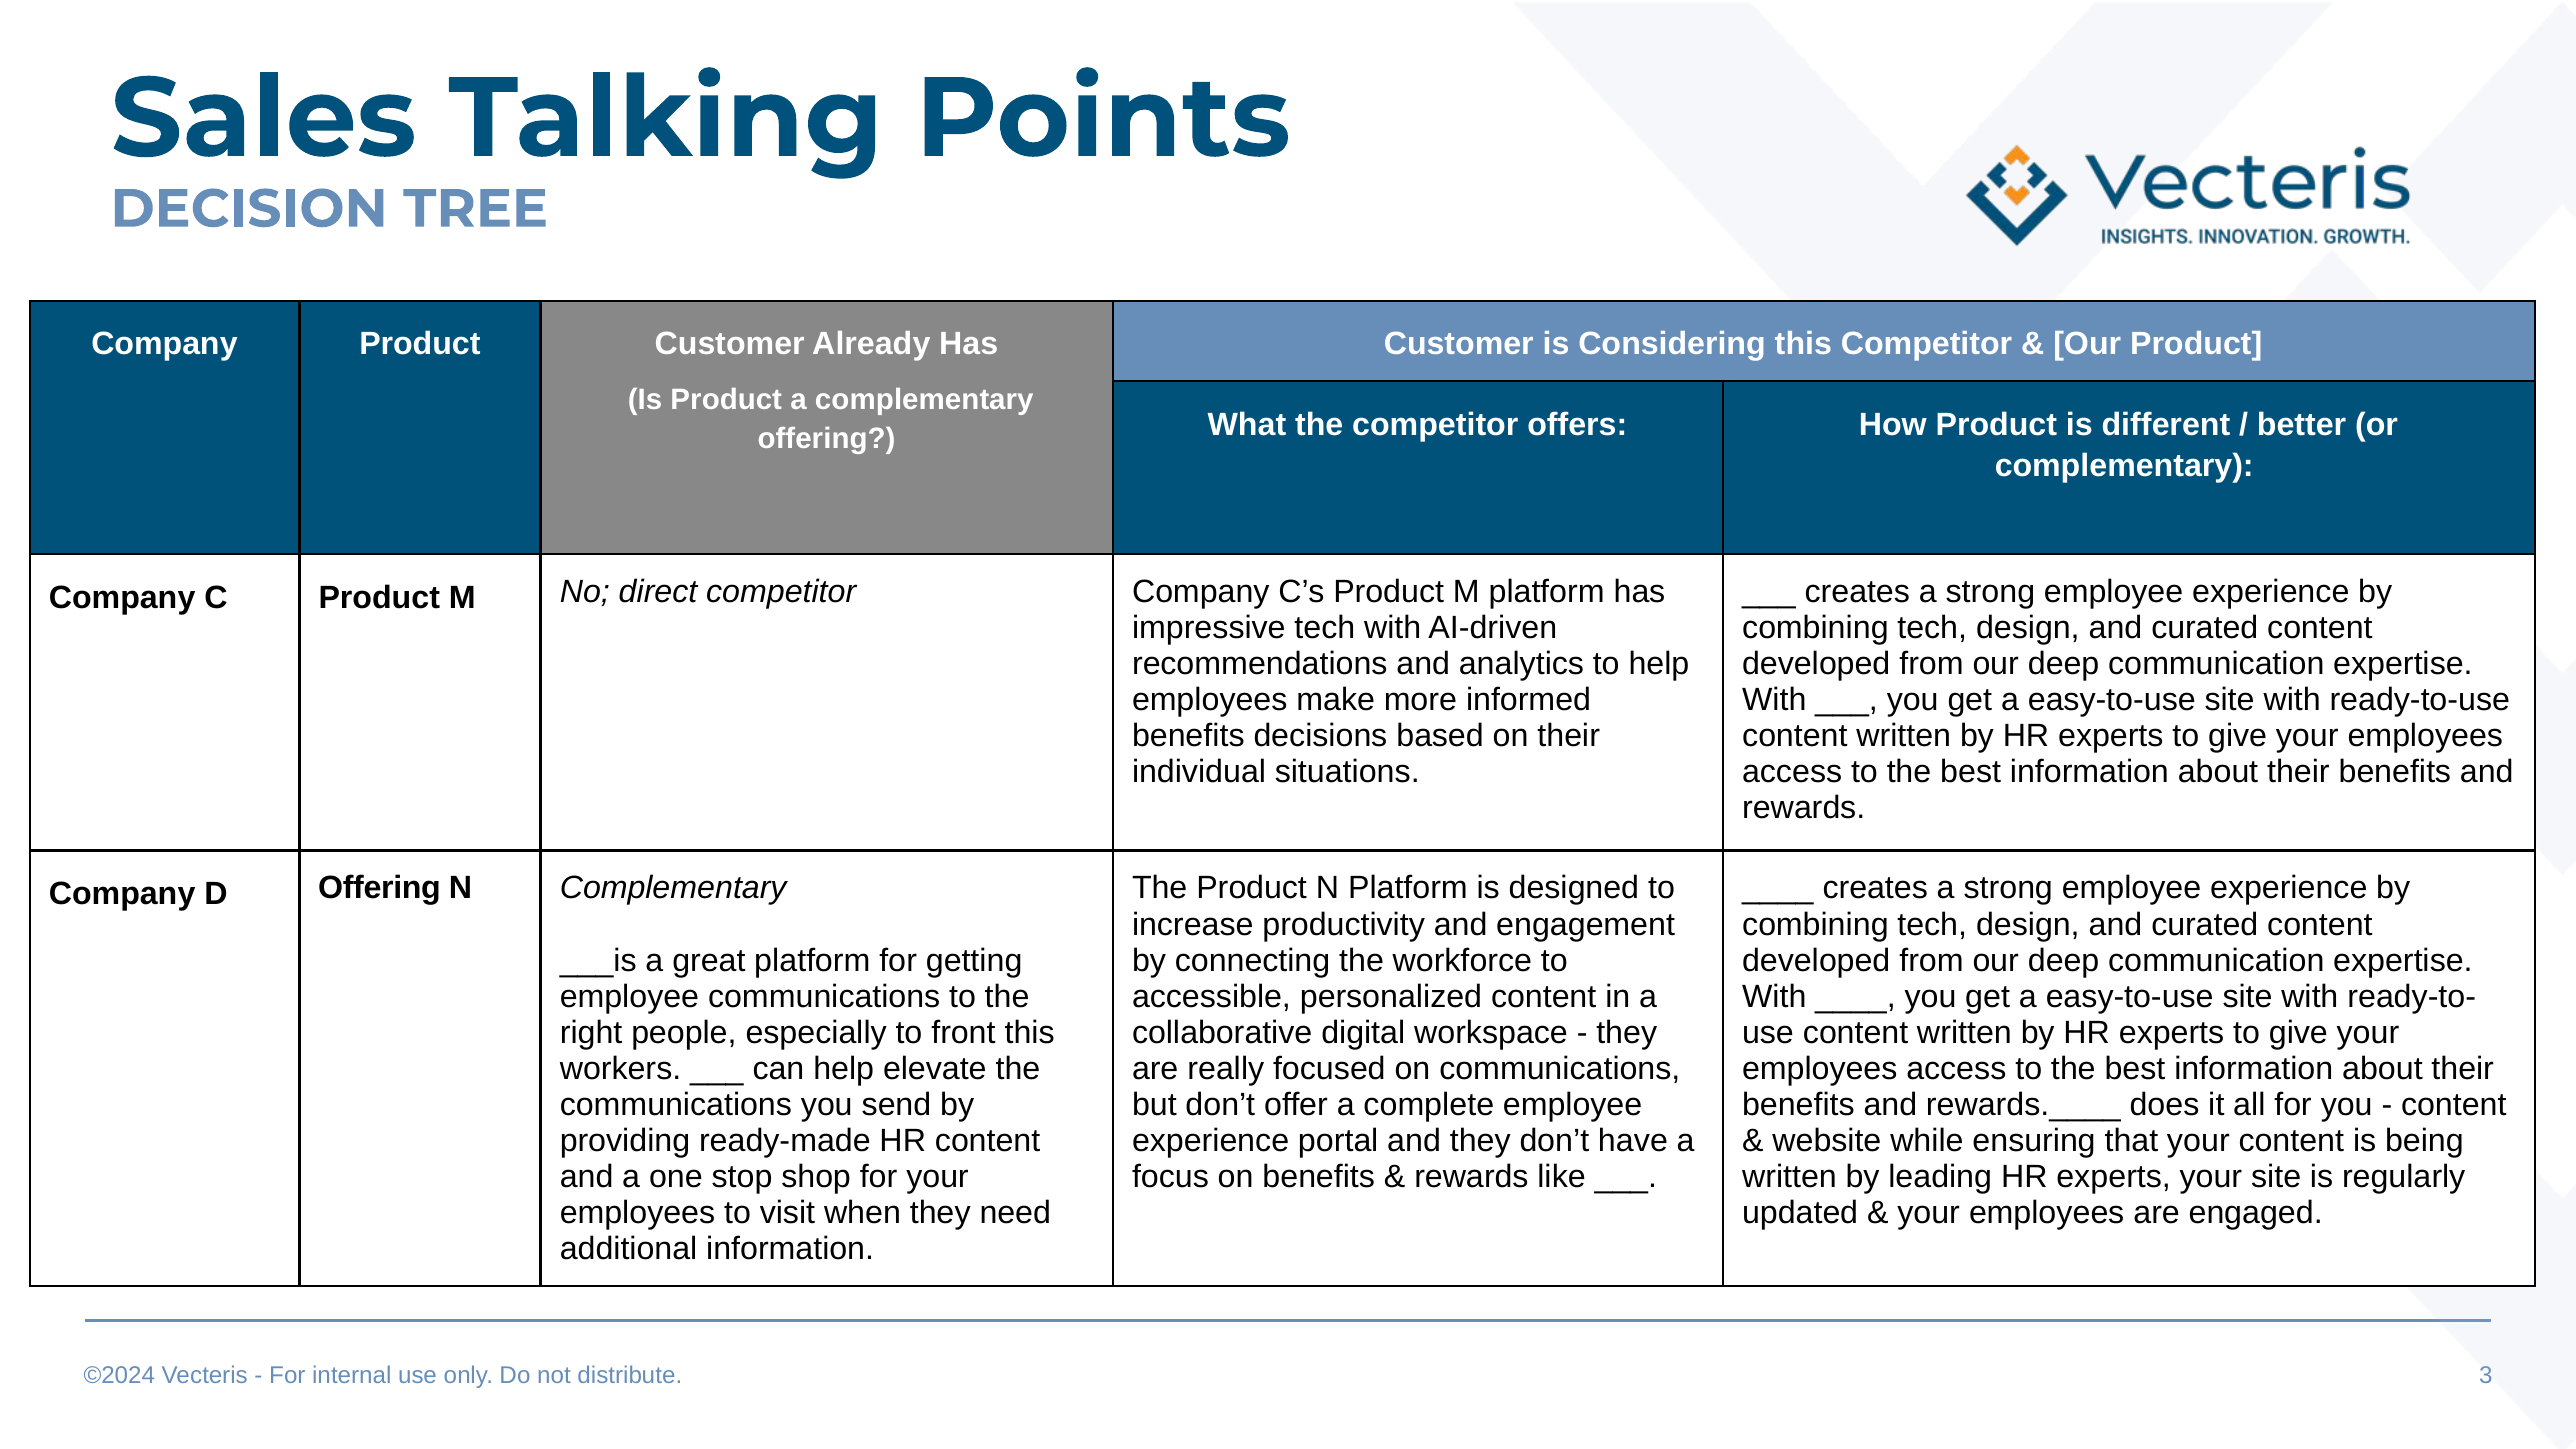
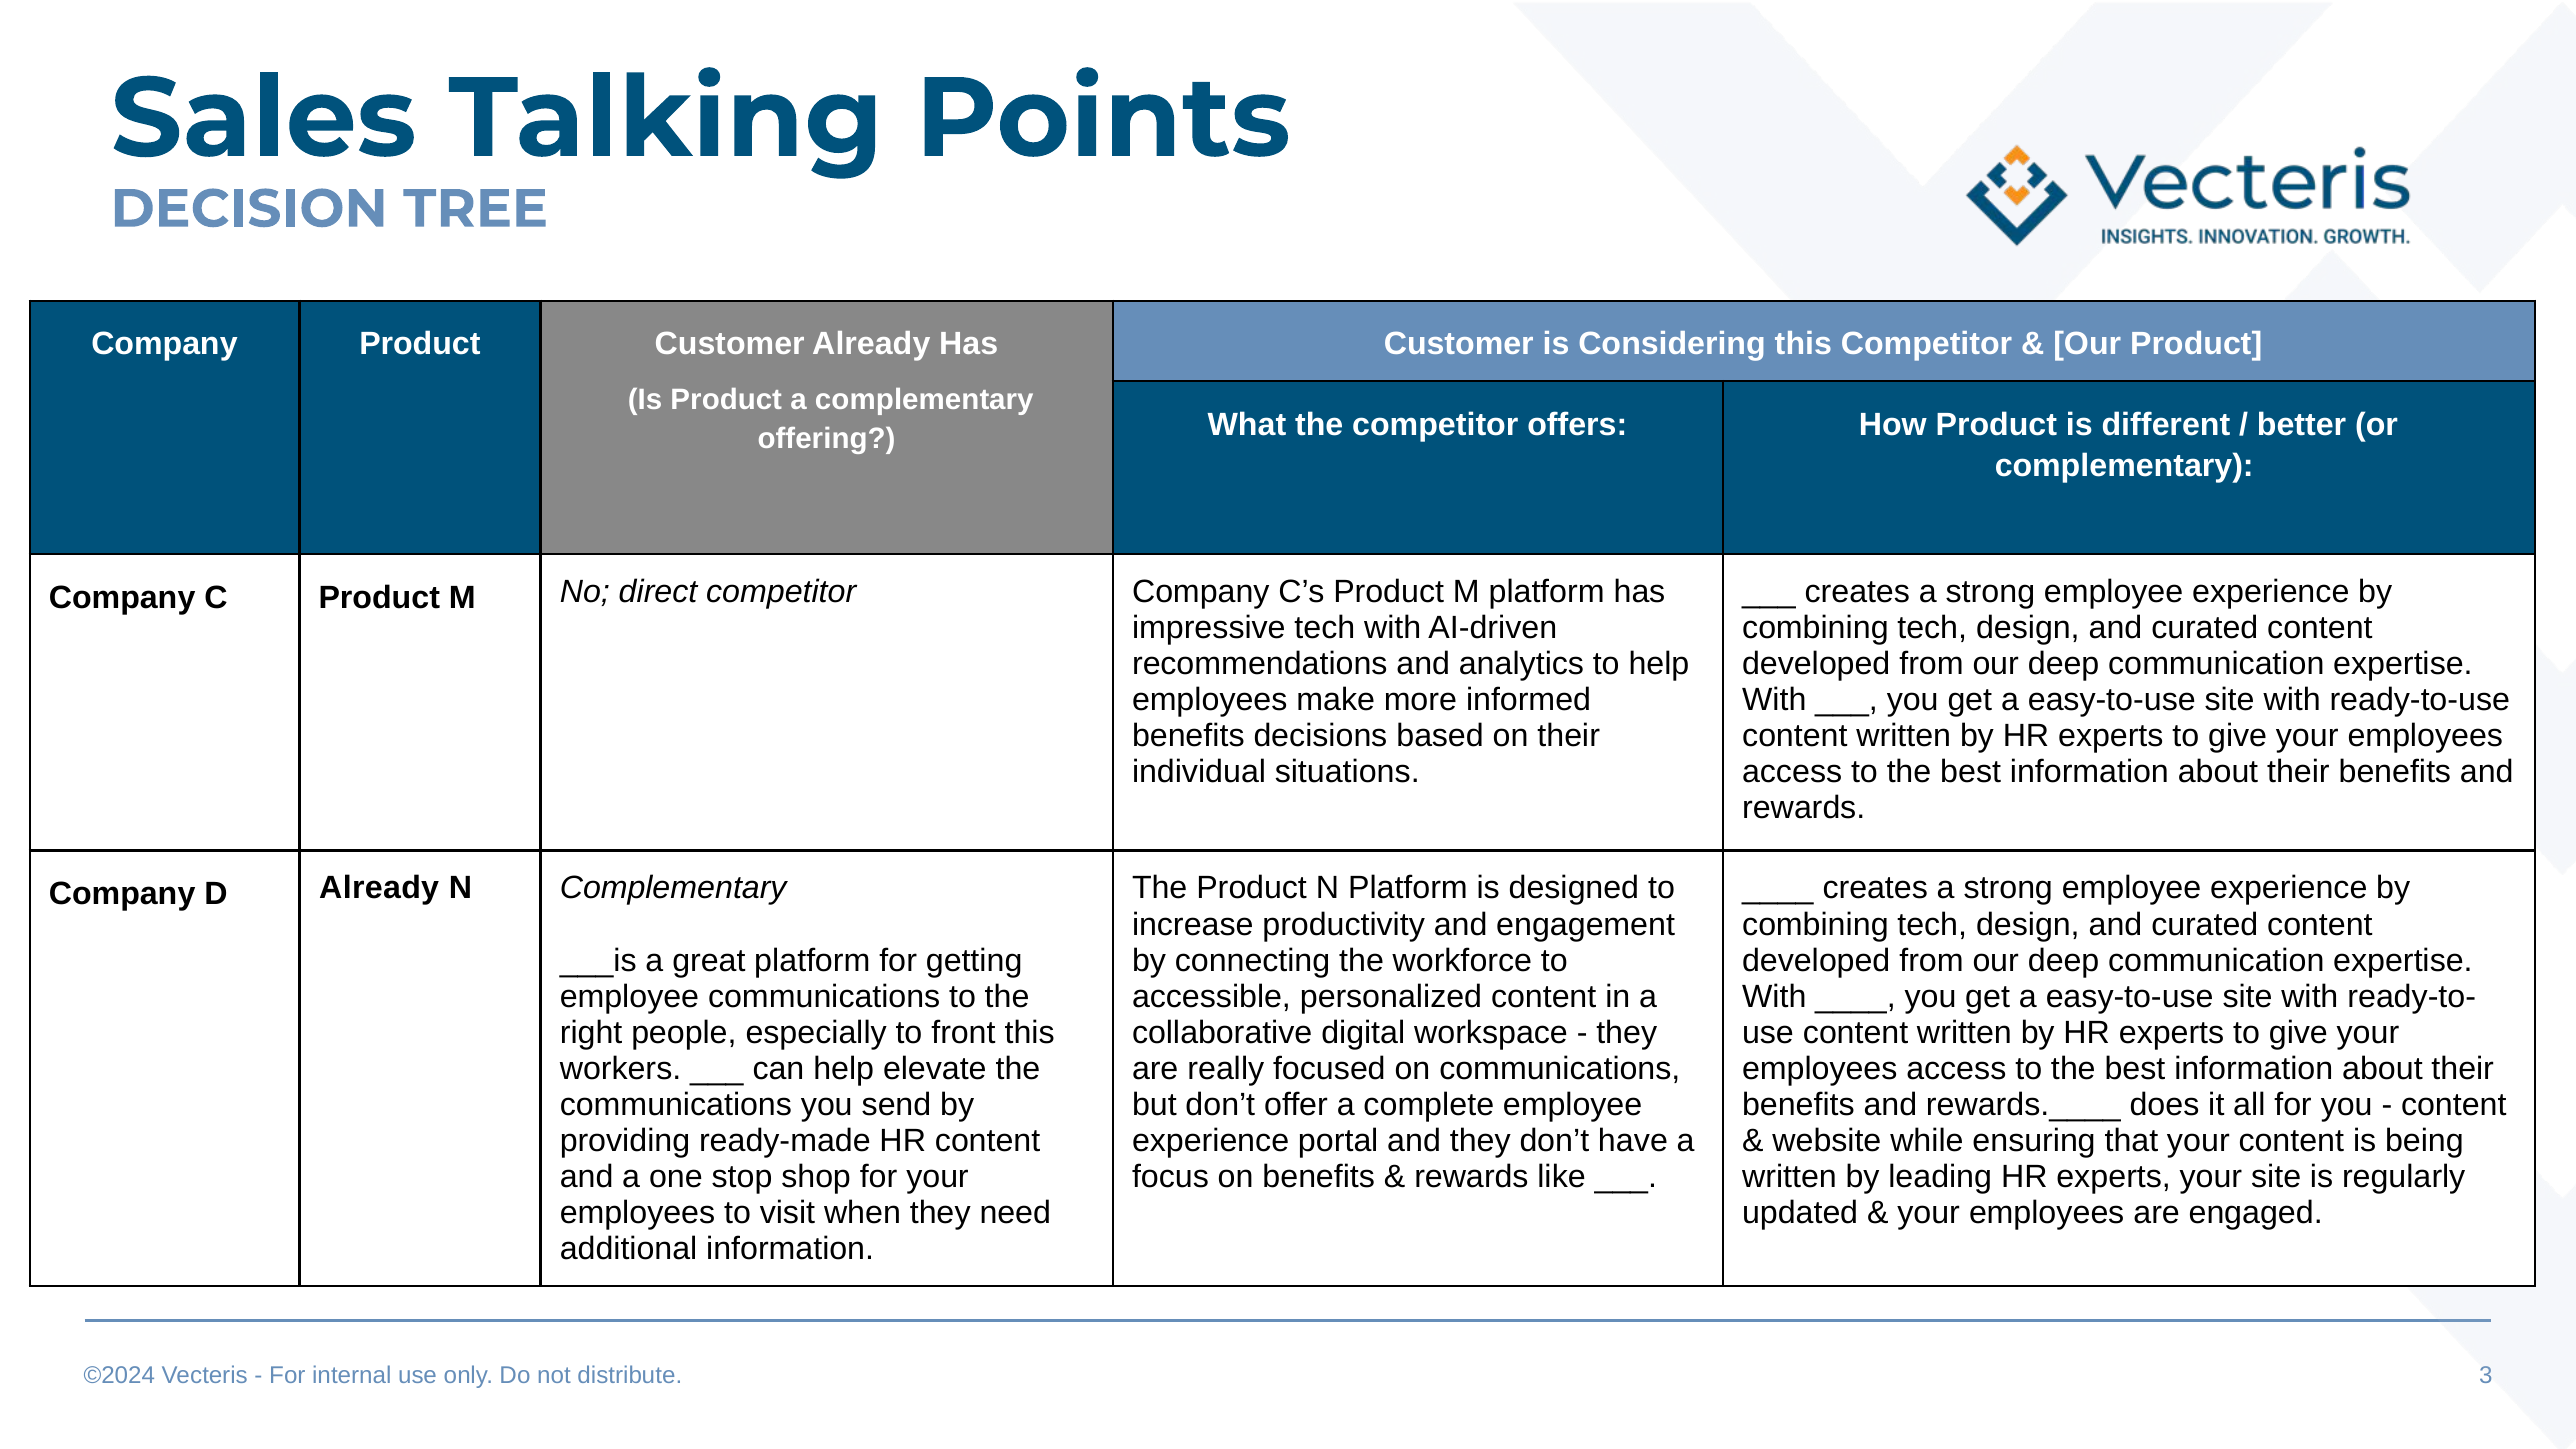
D Offering: Offering -> Already
